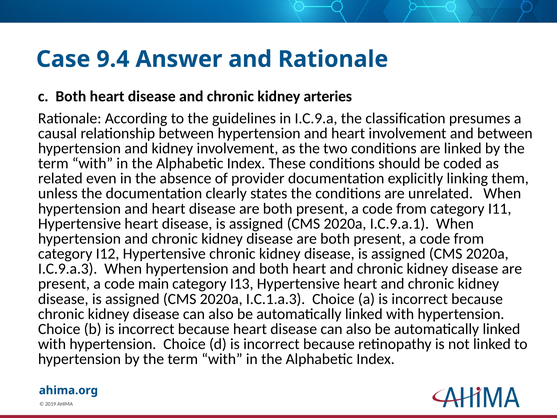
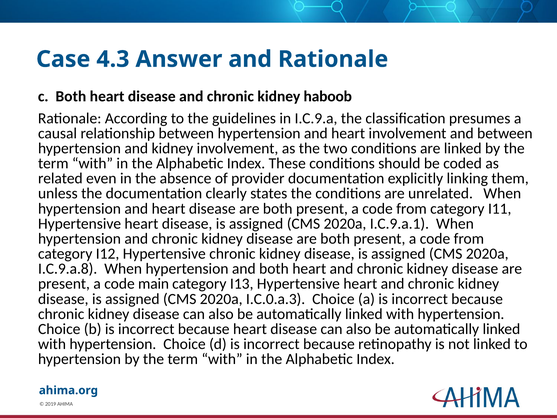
9.4: 9.4 -> 4.3
arteries: arteries -> haboob
I.C.9.a.3: I.C.9.a.3 -> I.C.9.a.8
I.C.1.a.3: I.C.1.a.3 -> I.C.0.a.3
